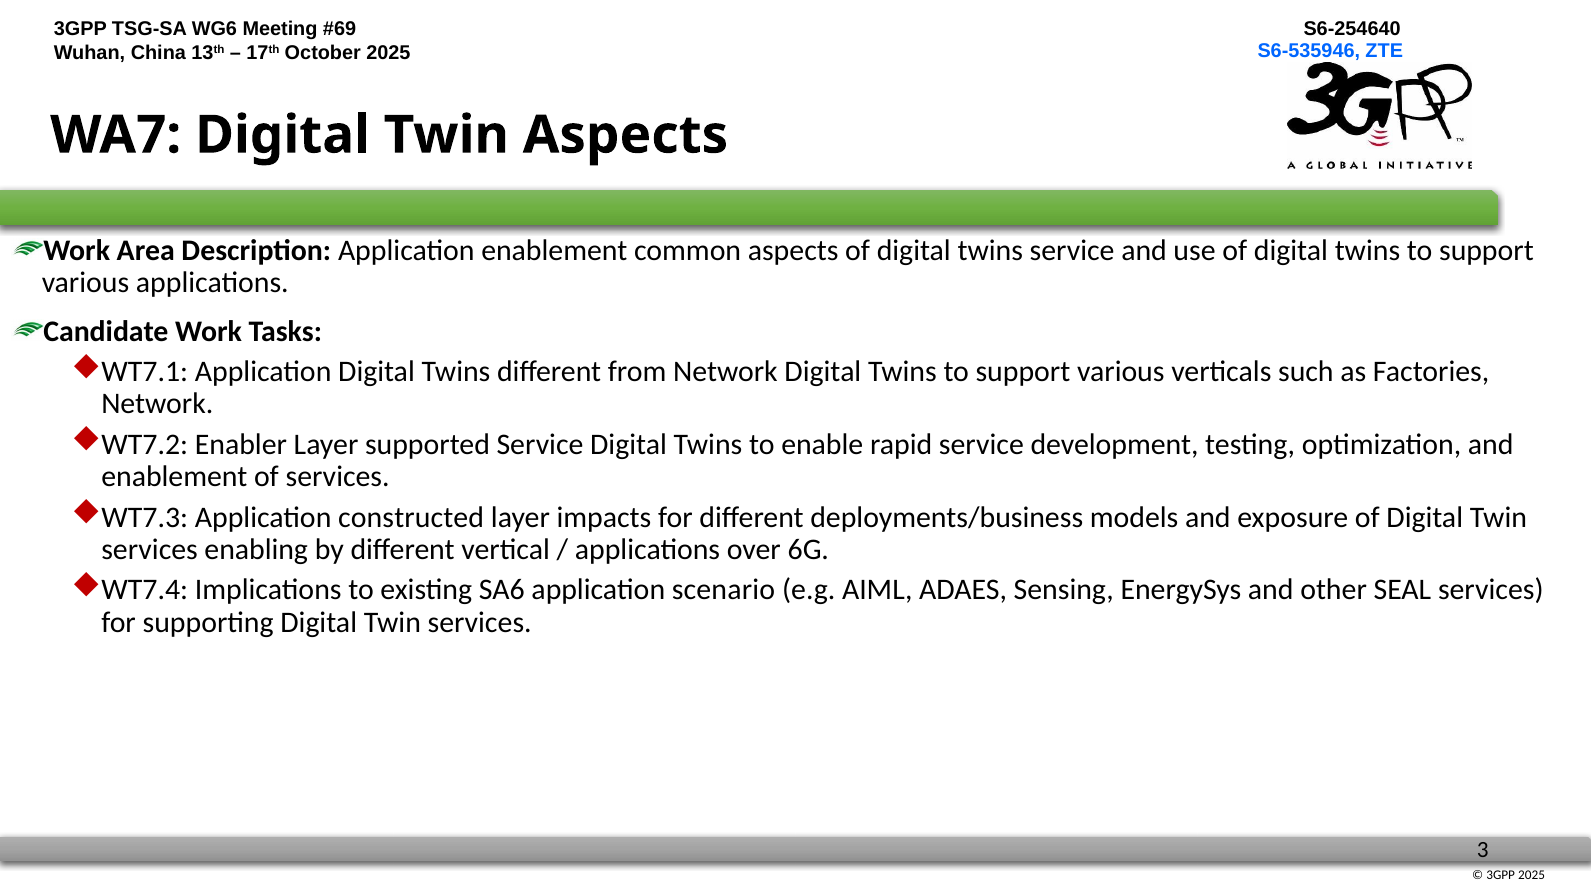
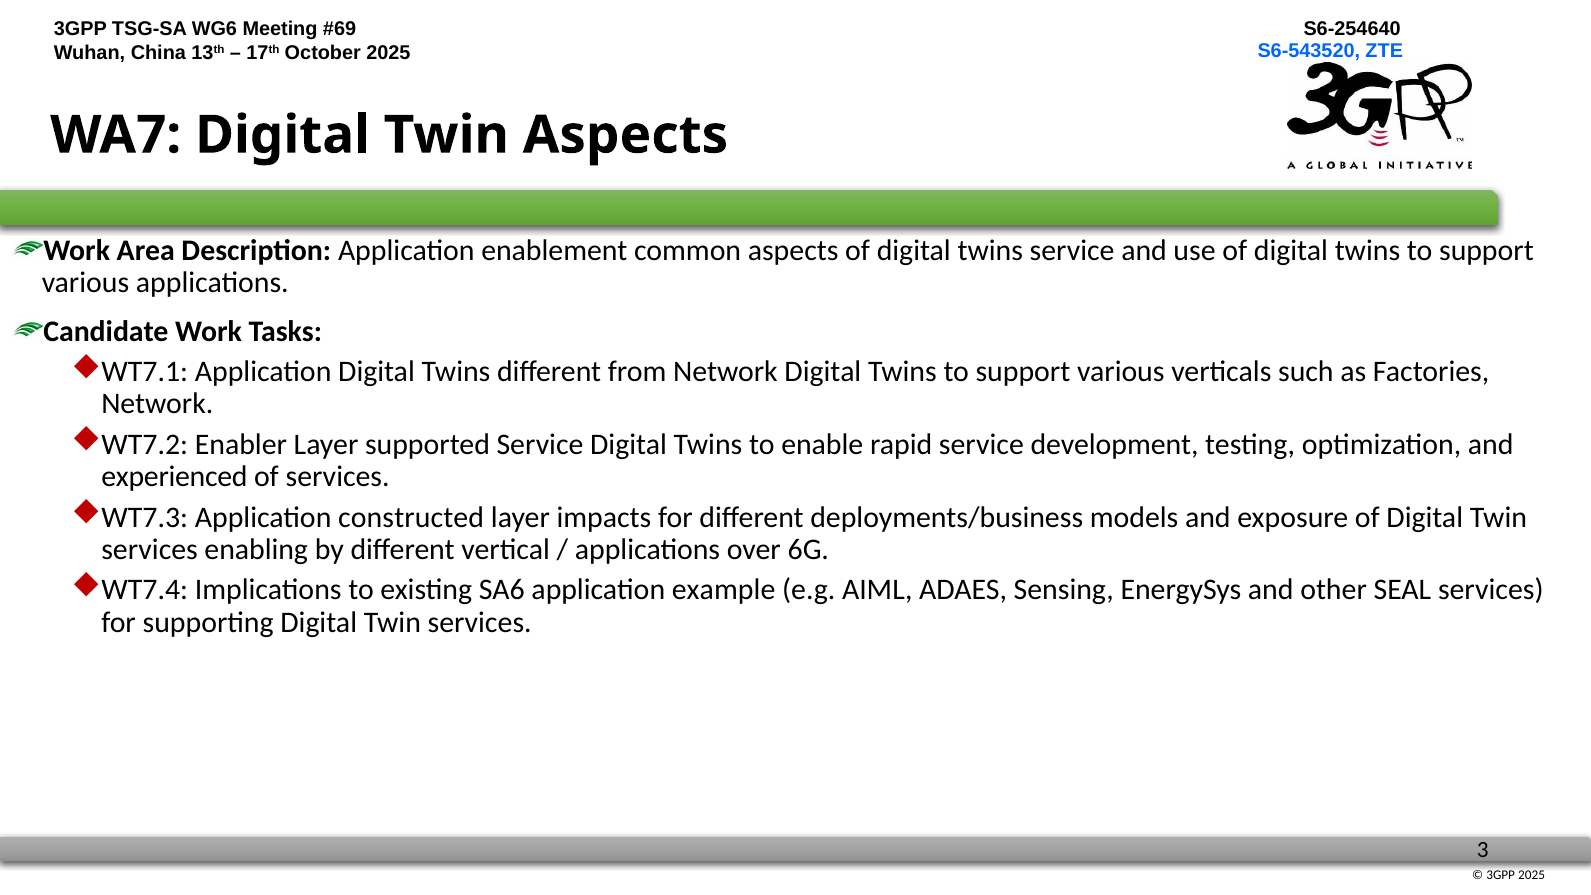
S6-535946: S6-535946 -> S6-543520
enablement at (174, 477): enablement -> experienced
scenario: scenario -> example
